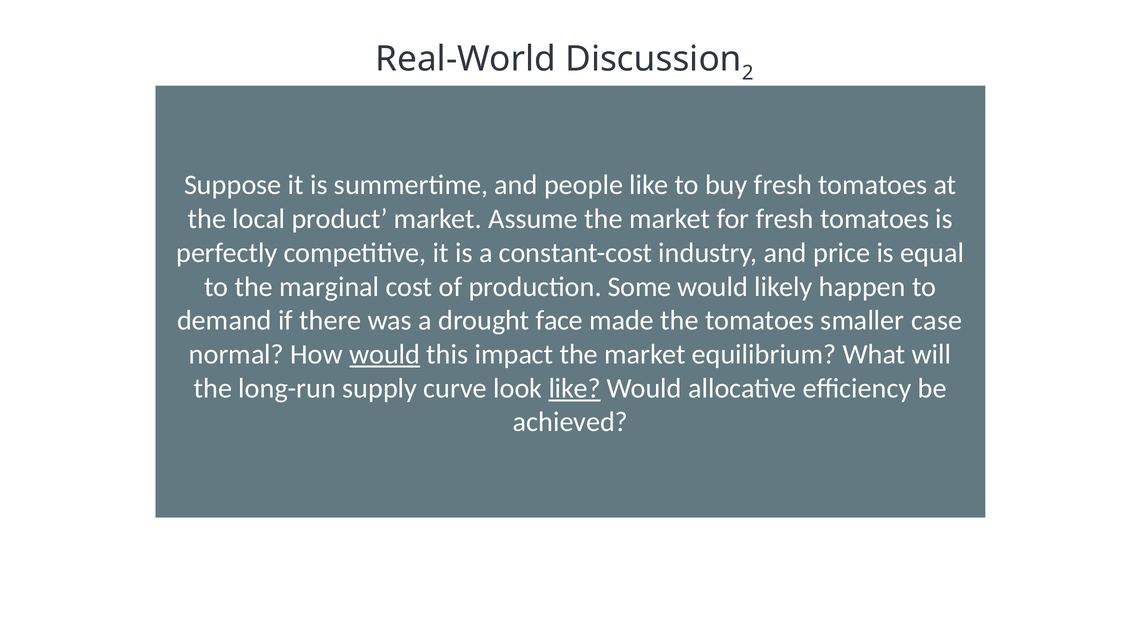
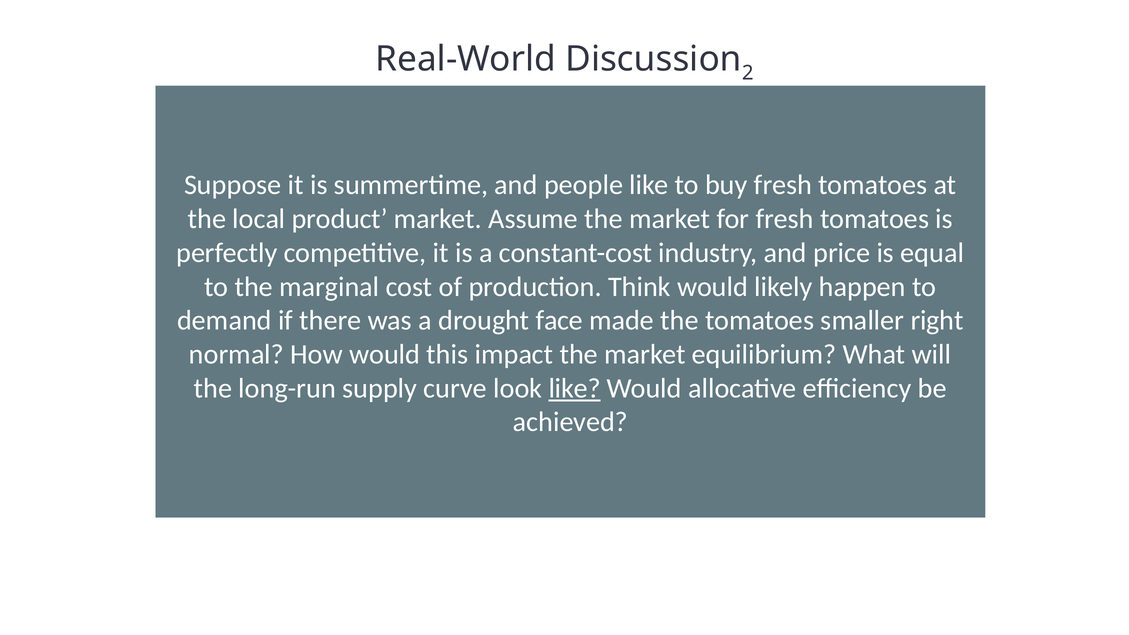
Some: Some -> Think
case: case -> right
would at (385, 354) underline: present -> none
